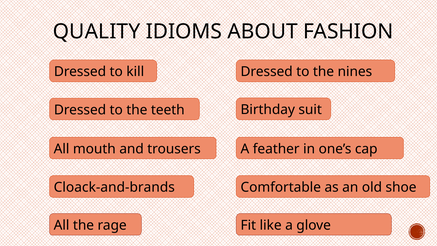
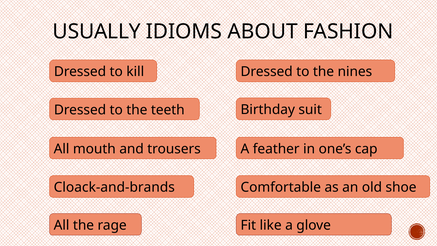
QUALITY: QUALITY -> USUALLY
